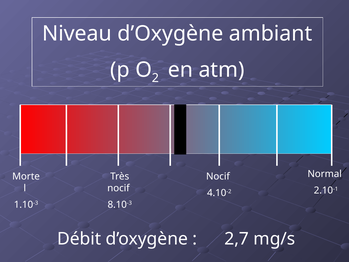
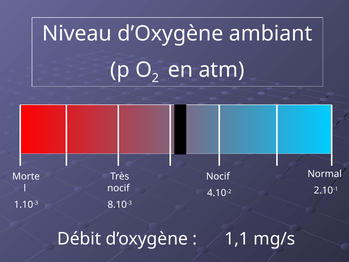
2,7: 2,7 -> 1,1
